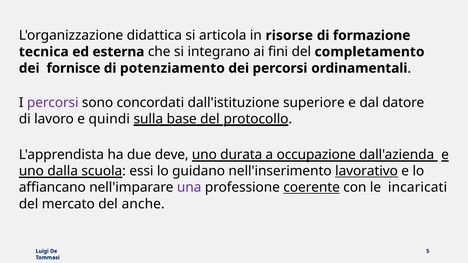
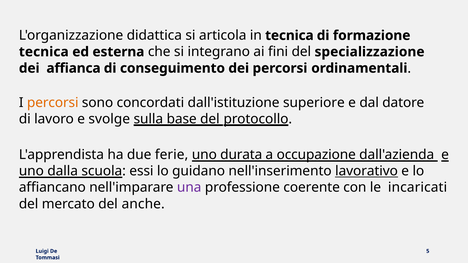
in risorse: risorse -> tecnica
completamento: completamento -> specializzazione
fornisce: fornisce -> affianca
potenziamento: potenziamento -> conseguimento
percorsi at (53, 103) colour: purple -> orange
quindi: quindi -> svolge
deve: deve -> ferie
coerente underline: present -> none
